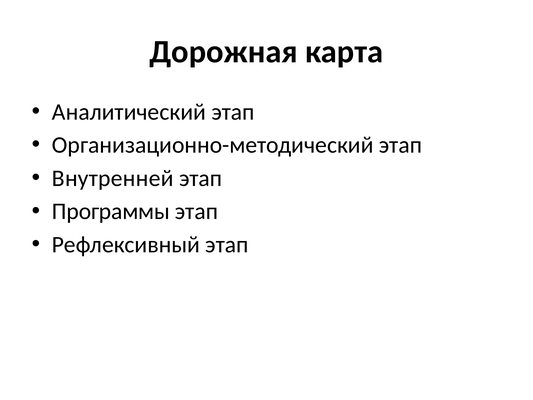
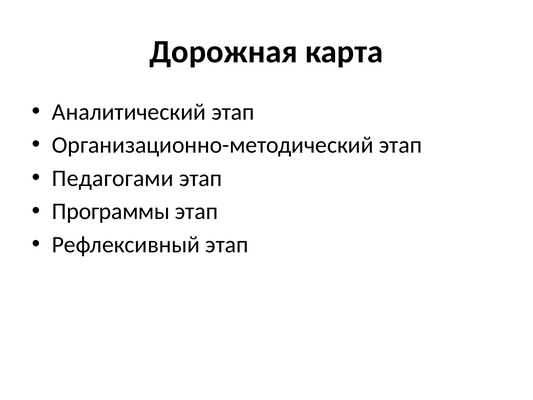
Внутренней: Внутренней -> Педагогами
